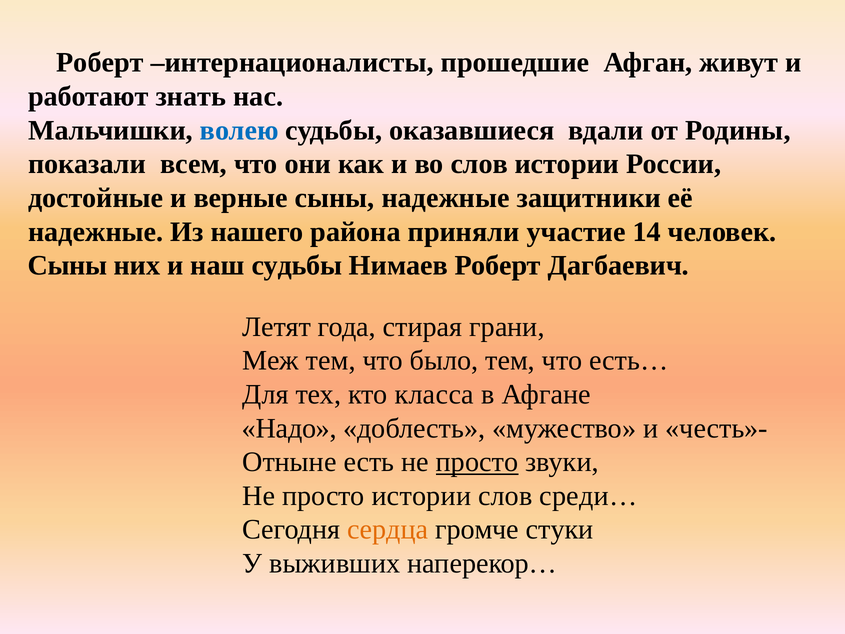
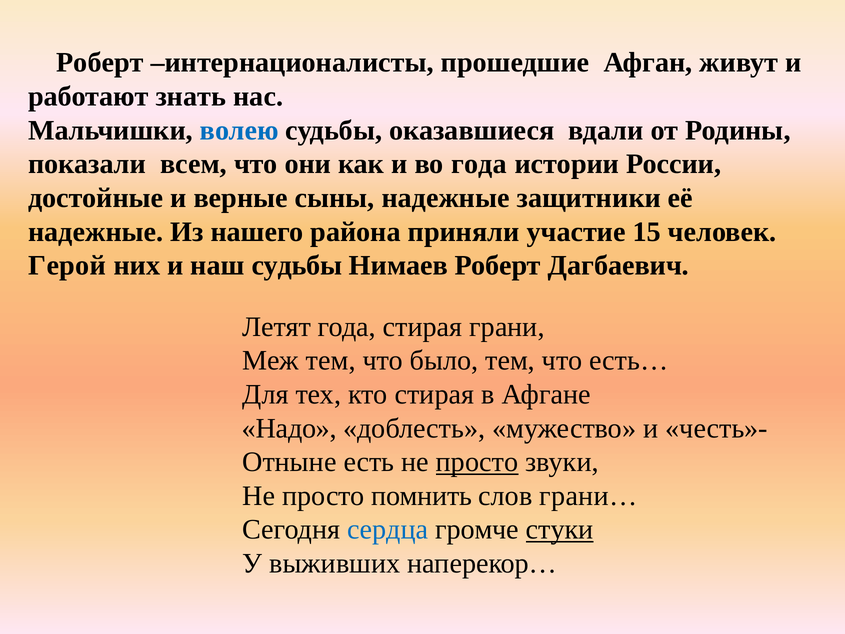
во слов: слов -> года
14: 14 -> 15
Сыны at (67, 265): Сыны -> Герой
кто класса: класса -> стирая
просто истории: истории -> помнить
среди…: среди… -> грани…
сердца colour: orange -> blue
стуки underline: none -> present
